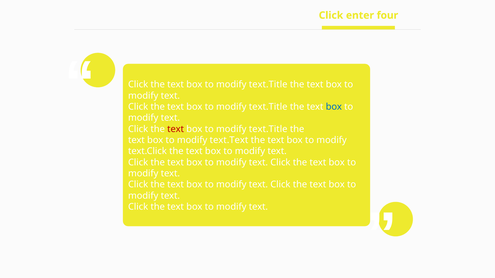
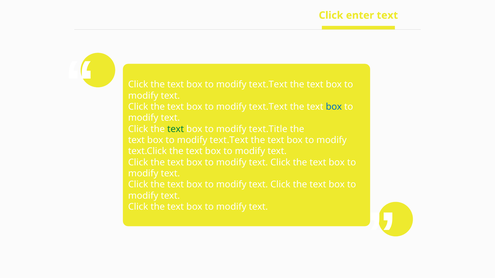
enter four: four -> text
text.Title at (268, 85): text.Title -> text.Text
text.Title at (268, 107): text.Title -> text.Text
text at (176, 129) colour: red -> green
